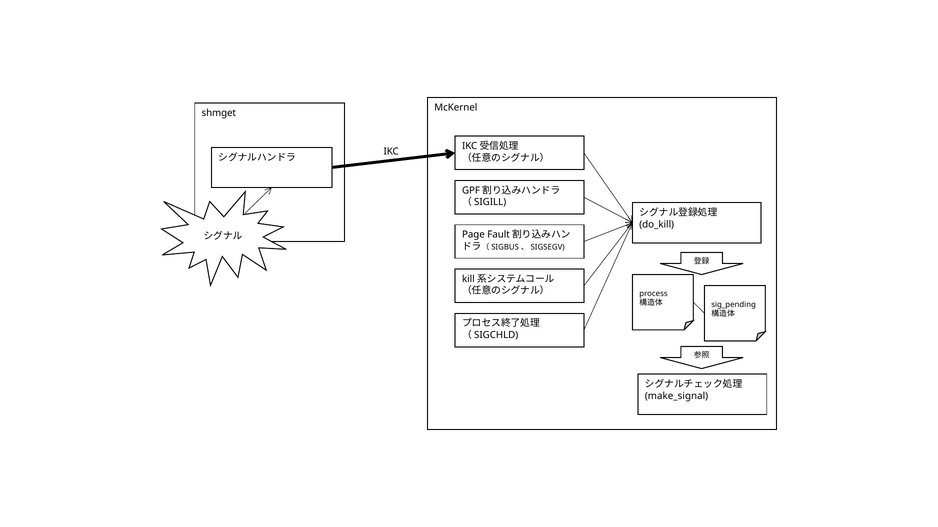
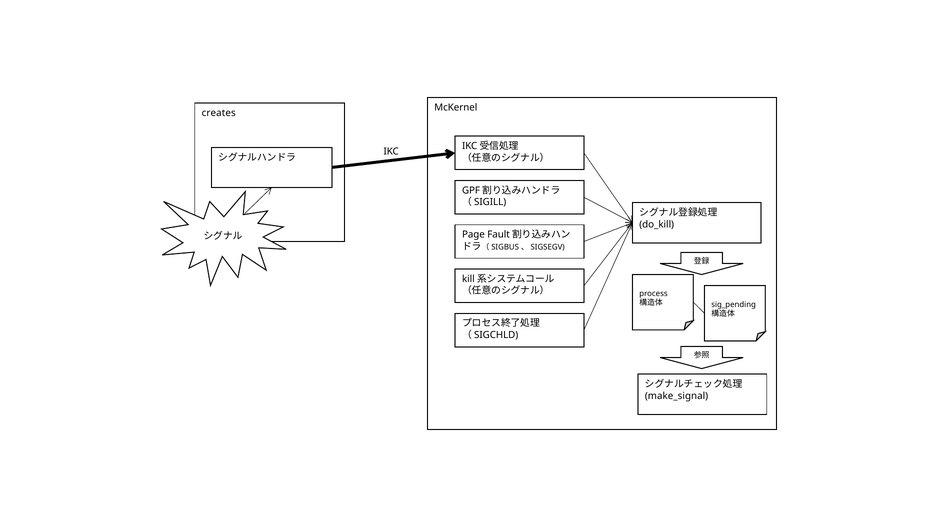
shmget: shmget -> creates
